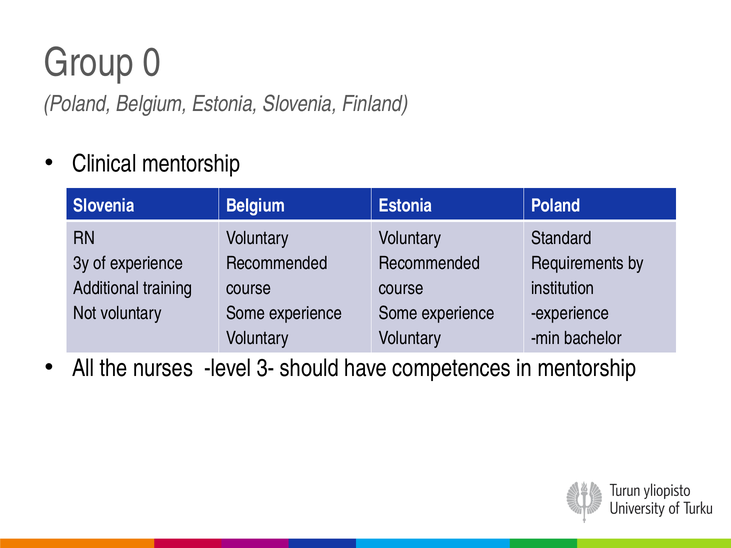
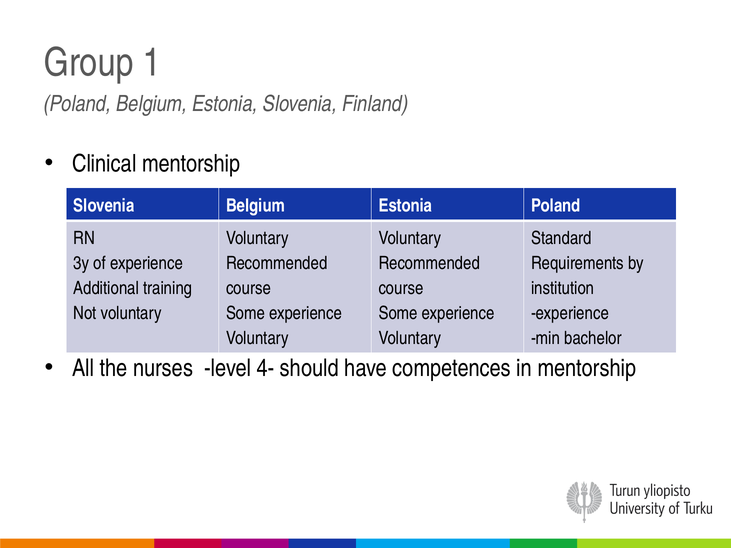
0: 0 -> 1
3-: 3- -> 4-
